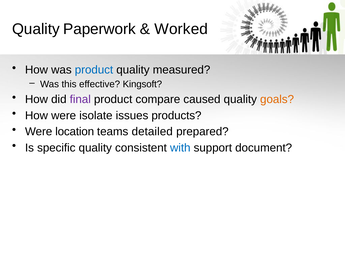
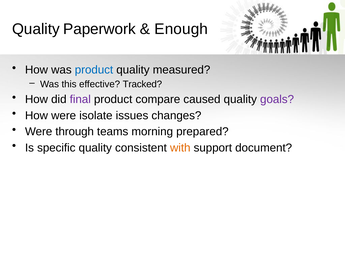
Worked: Worked -> Enough
Kingsoft: Kingsoft -> Tracked
goals colour: orange -> purple
products: products -> changes
location: location -> through
detailed: detailed -> morning
with colour: blue -> orange
